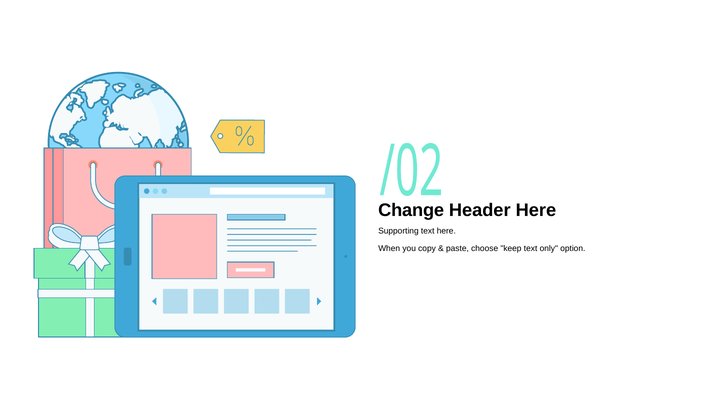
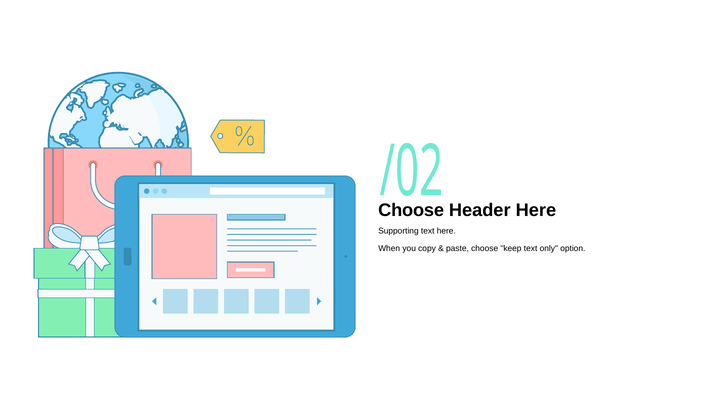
Change at (411, 210): Change -> Choose
